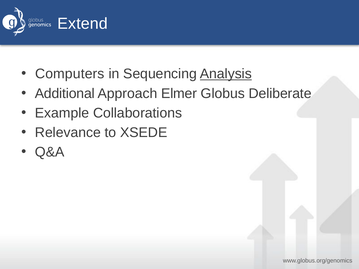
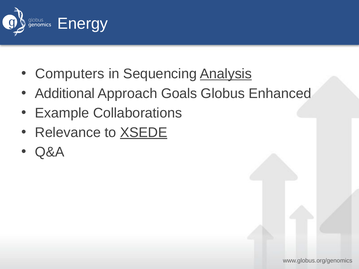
Extend: Extend -> Energy
Elmer: Elmer -> Goals
Deliberate: Deliberate -> Enhanced
XSEDE underline: none -> present
